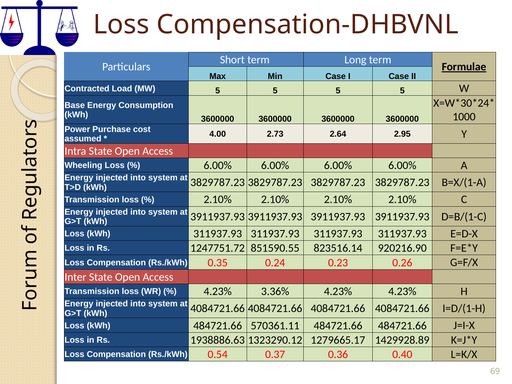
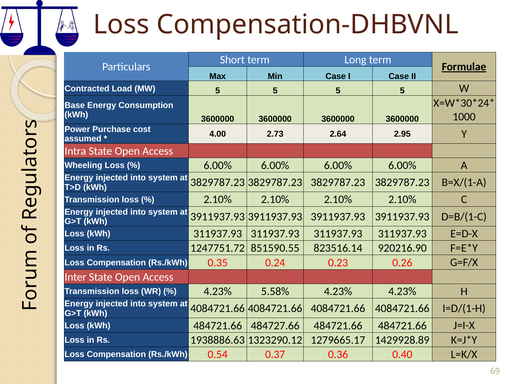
3.36%: 3.36% -> 5.58%
570361.11: 570361.11 -> 484727.66
